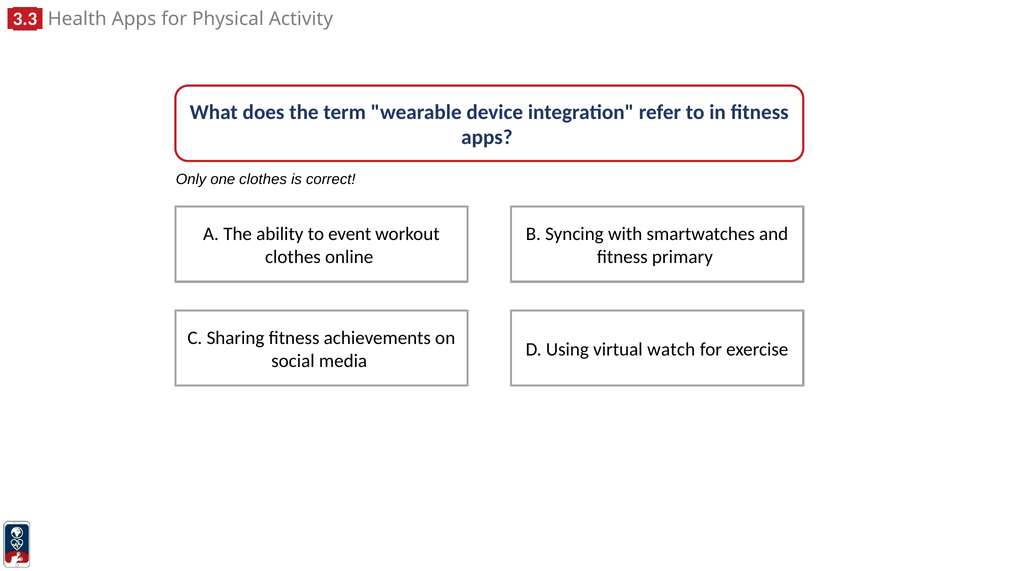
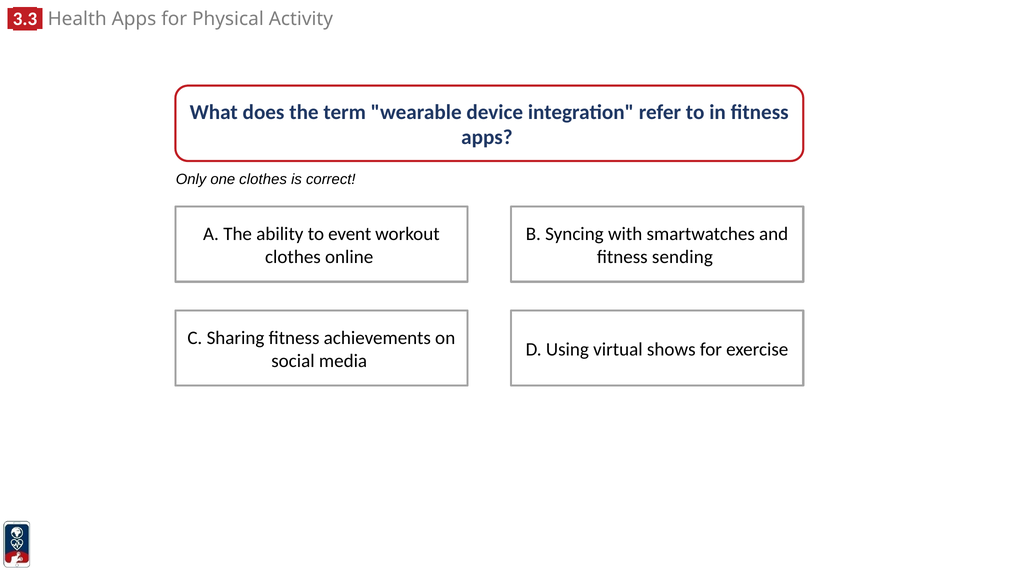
primary: primary -> sending
watch: watch -> shows
